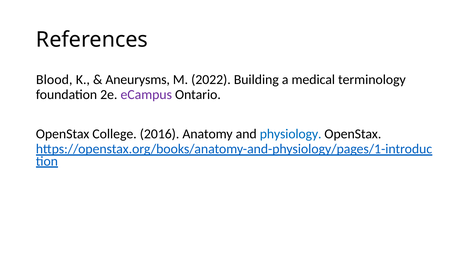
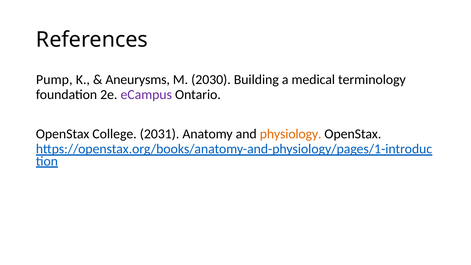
Blood: Blood -> Pump
2022: 2022 -> 2030
2016: 2016 -> 2031
physiology colour: blue -> orange
